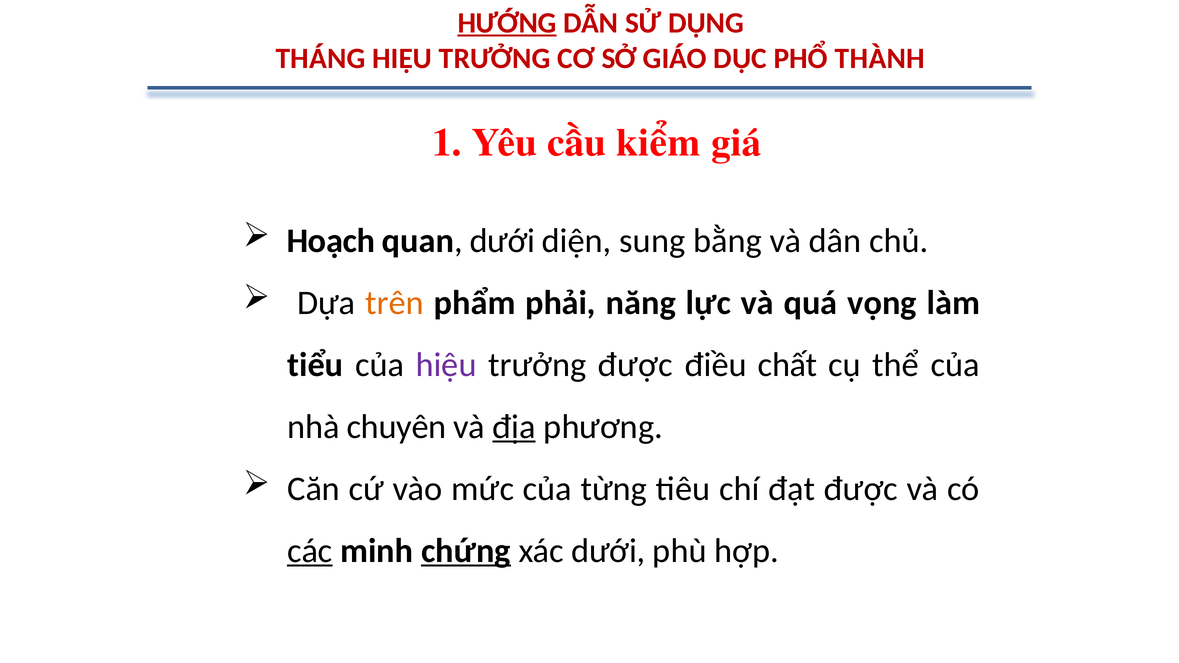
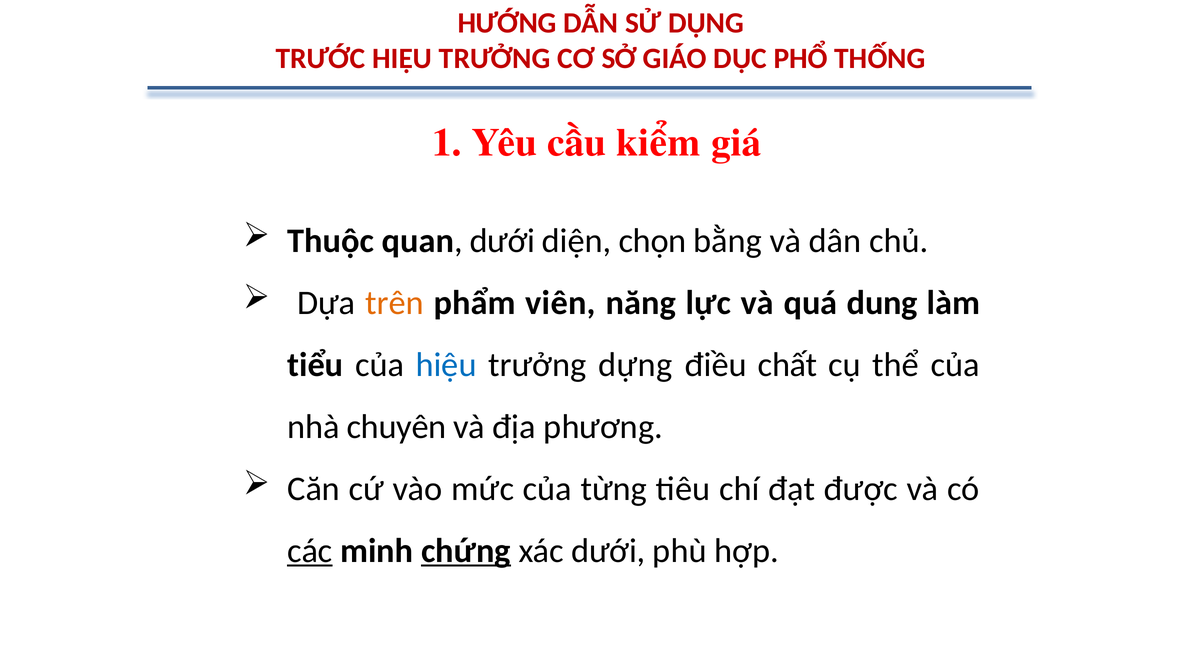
HƯỚNG underline: present -> none
THÁNG: THÁNG -> TRƯỚC
THÀNH: THÀNH -> THỐNG
Hoạch: Hoạch -> Thuộc
sung: sung -> chọn
phải: phải -> viên
vọng: vọng -> dung
hiệu at (446, 365) colour: purple -> blue
trưởng được: được -> dựng
địa underline: present -> none
